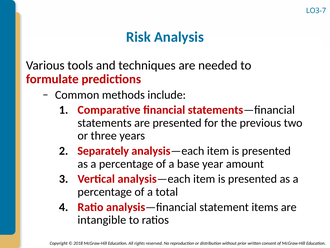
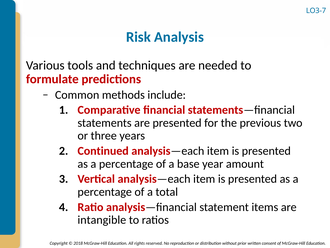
Separately: Separately -> Continued
